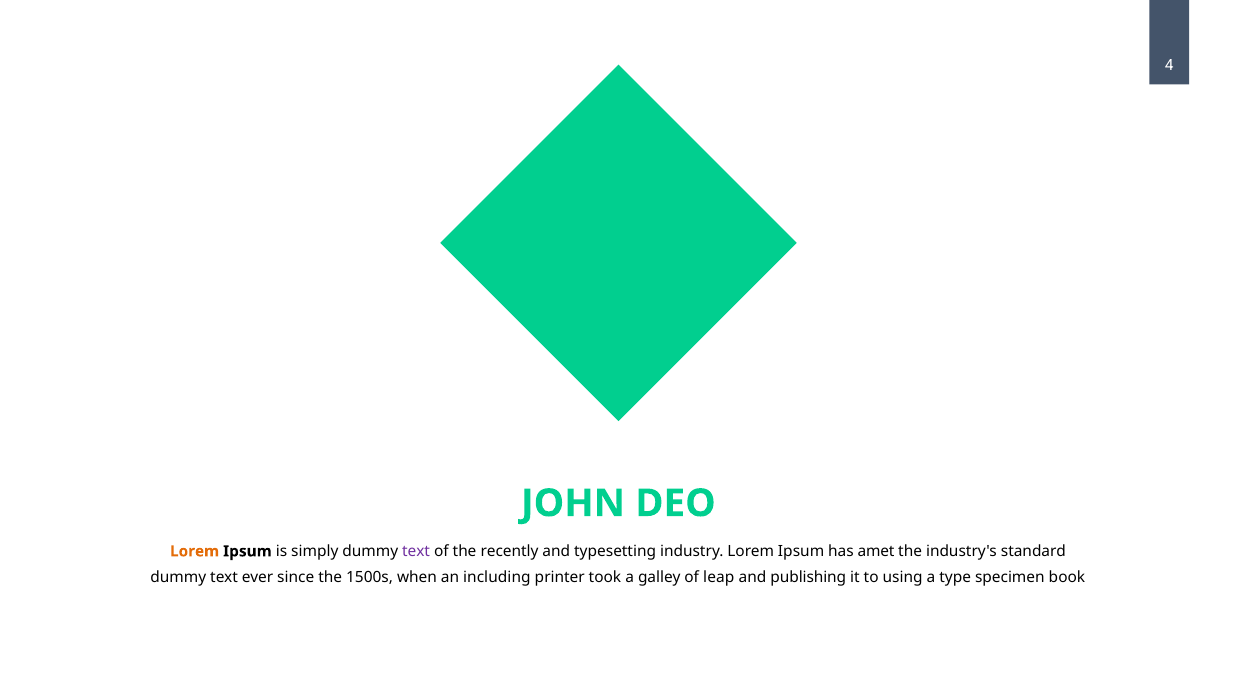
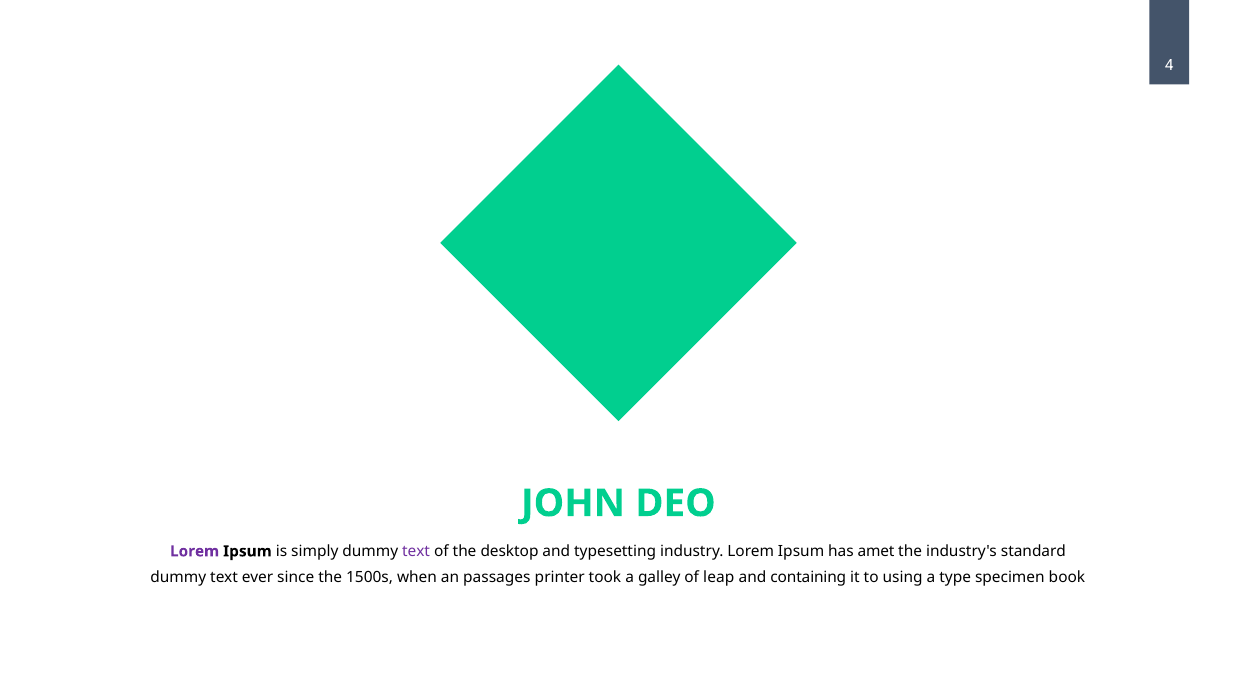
Lorem at (195, 551) colour: orange -> purple
recently: recently -> desktop
including: including -> passages
publishing: publishing -> containing
